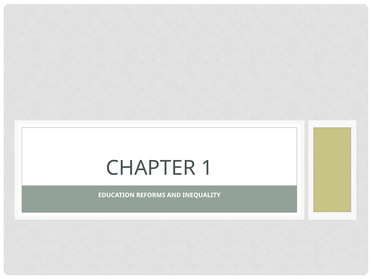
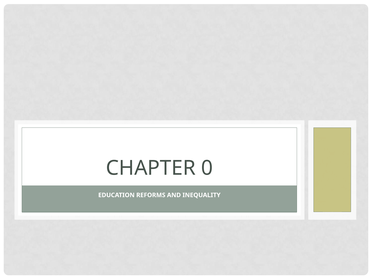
1: 1 -> 0
